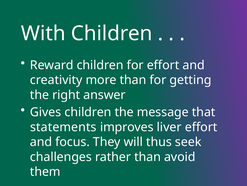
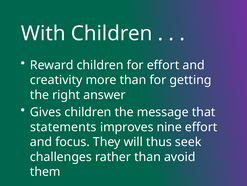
liver: liver -> nine
